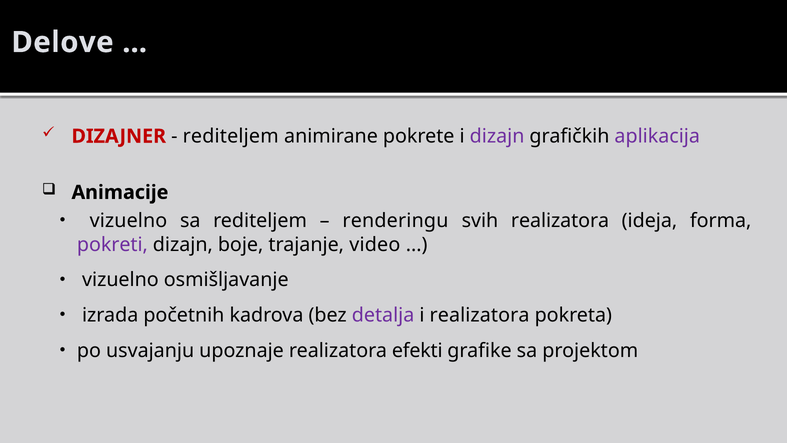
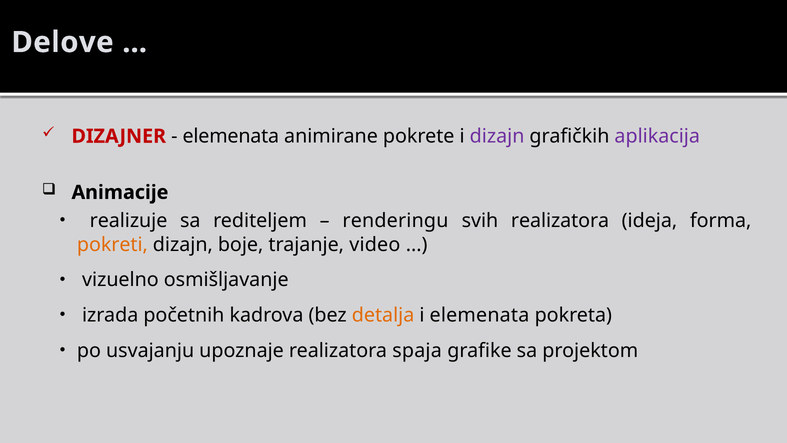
rediteljem at (231, 136): rediteljem -> elemenata
vizuelno at (128, 221): vizuelno -> realizuje
pokreti colour: purple -> orange
detalja colour: purple -> orange
i realizatora: realizatora -> elemenata
efekti: efekti -> spaja
